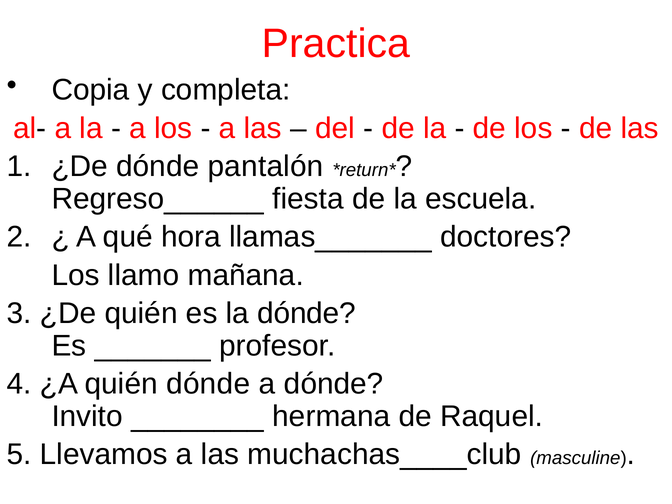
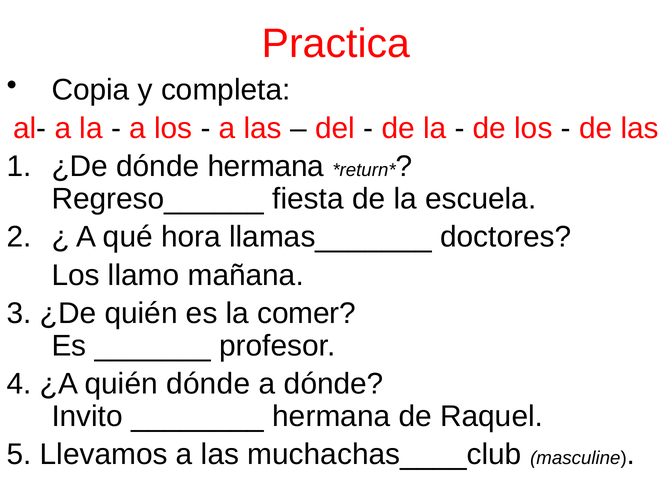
dónde pantalón: pantalón -> hermana
la dónde: dónde -> comer
